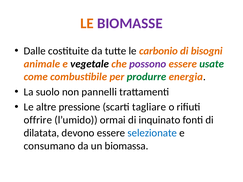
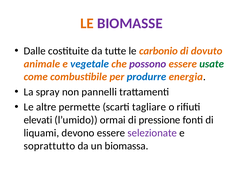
bisogni: bisogni -> dovuto
vegetale colour: black -> blue
produrre colour: green -> blue
suolo: suolo -> spray
pressione: pressione -> permette
offrire: offrire -> elevati
inquinato: inquinato -> pressione
dilatata: dilatata -> liquami
selezionate colour: blue -> purple
consumano: consumano -> soprattutto
